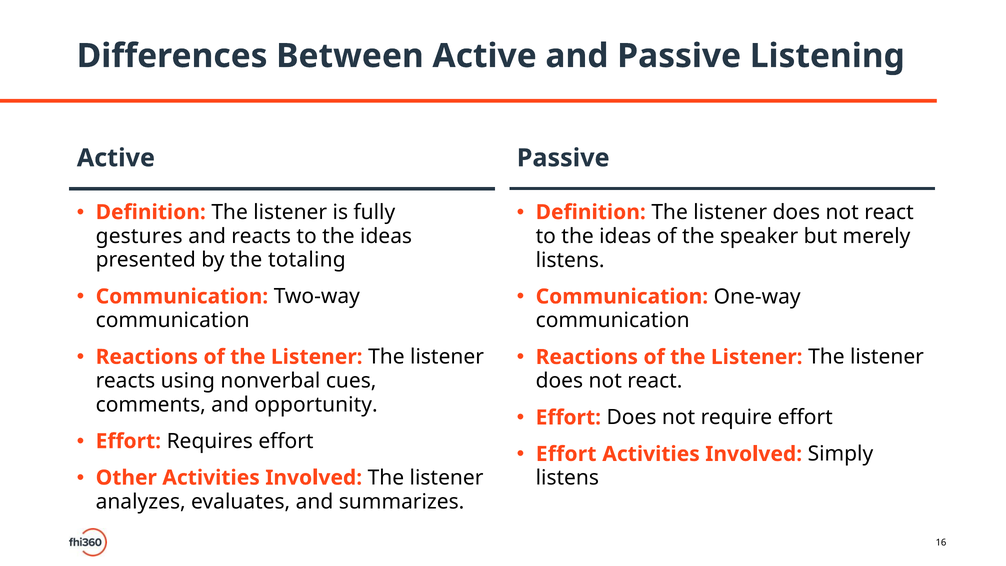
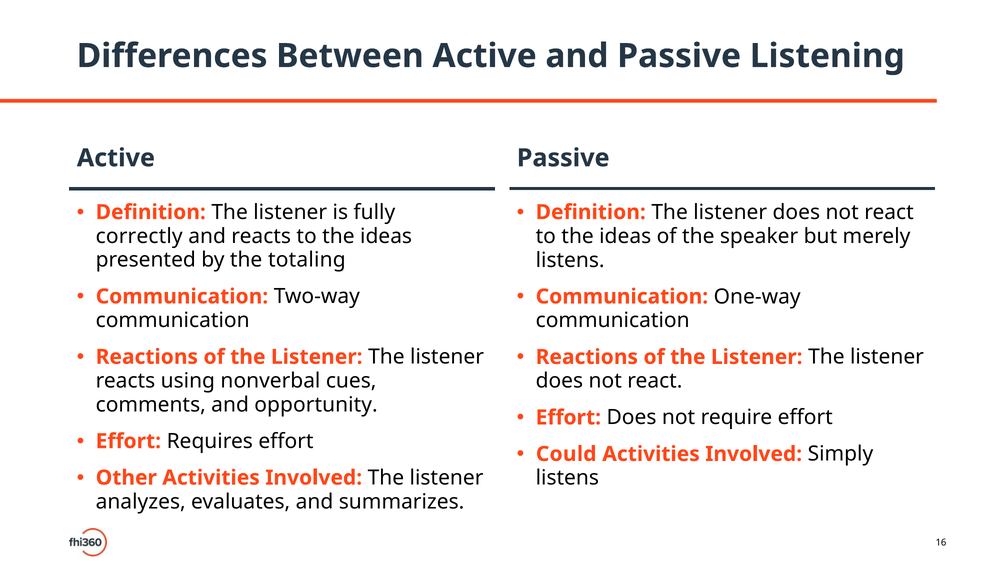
gestures: gestures -> correctly
Effort at (566, 454): Effort -> Could
